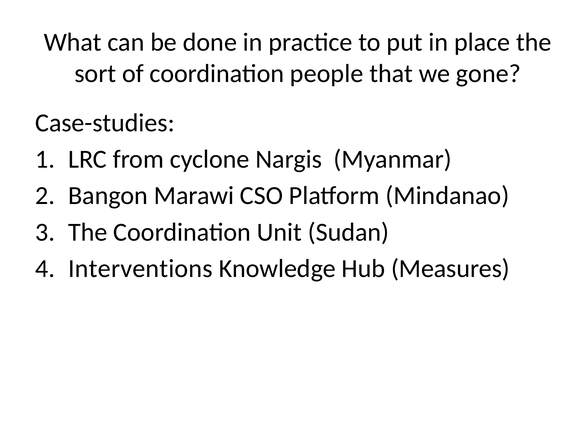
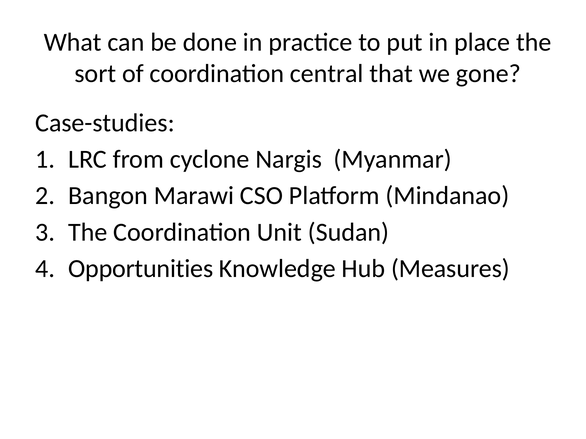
people: people -> central
Interventions: Interventions -> Opportunities
